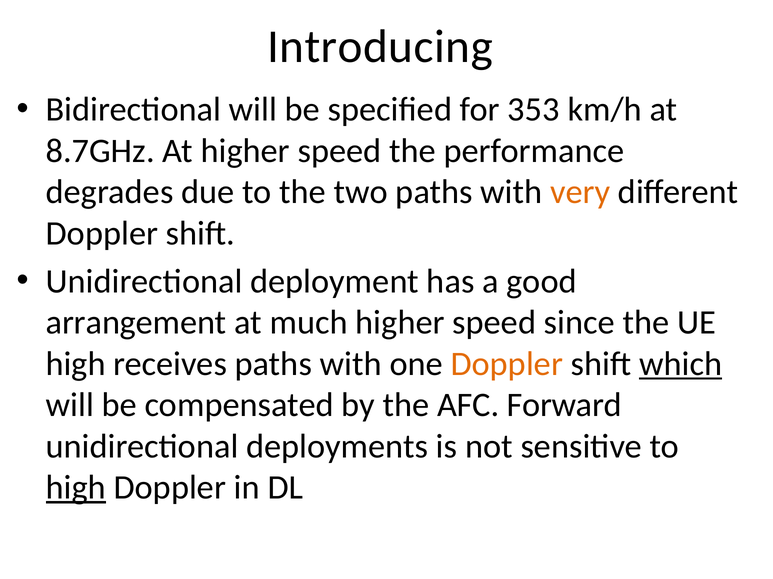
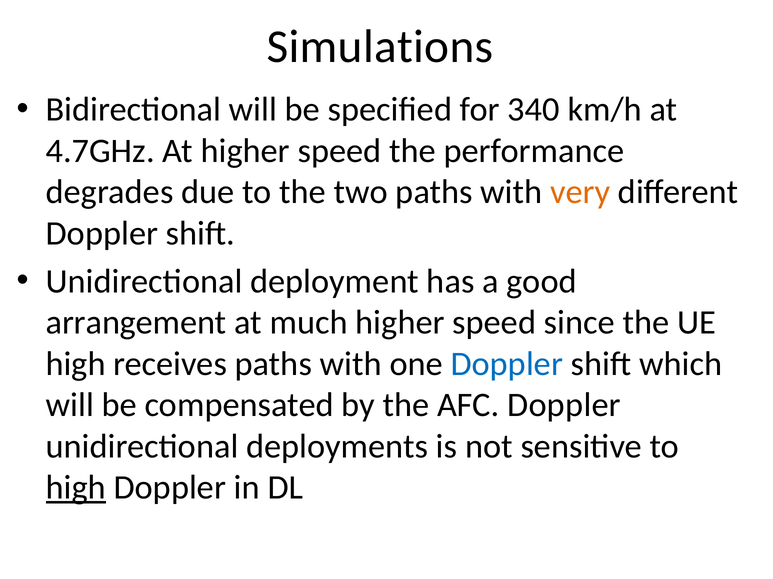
Introducing: Introducing -> Simulations
353: 353 -> 340
8.7GHz: 8.7GHz -> 4.7GHz
Doppler at (507, 364) colour: orange -> blue
which underline: present -> none
AFC Forward: Forward -> Doppler
